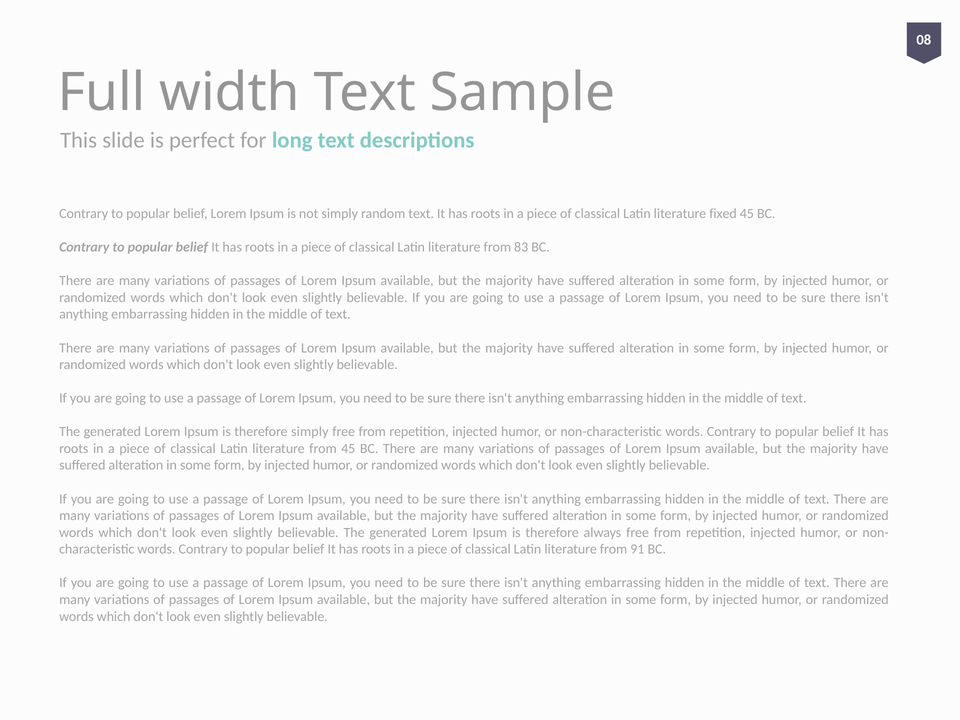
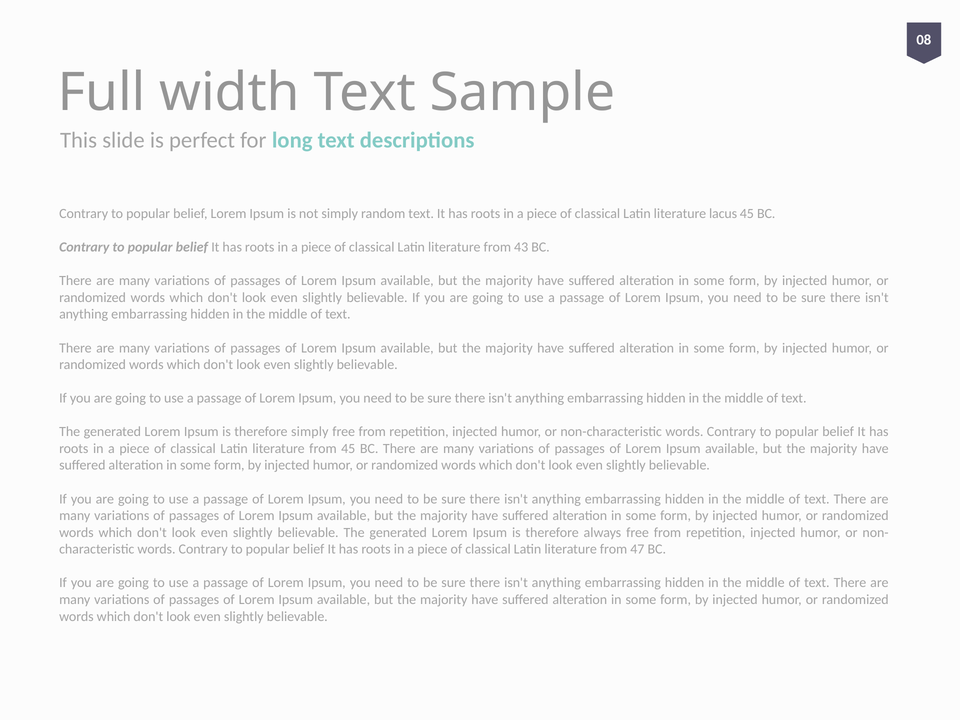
fixed: fixed -> lacus
83: 83 -> 43
91: 91 -> 47
